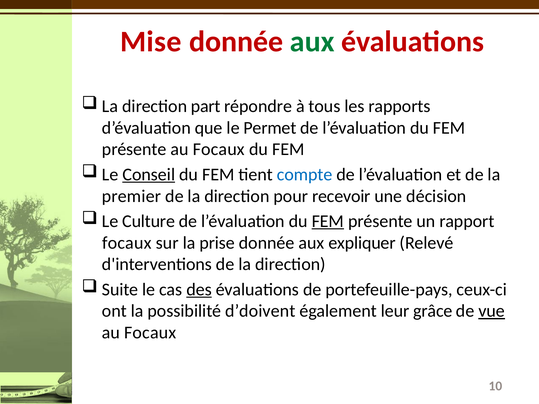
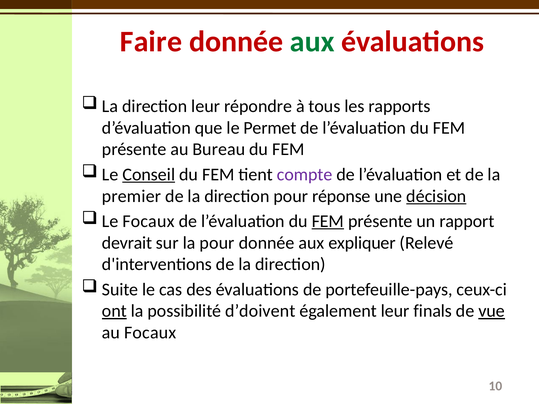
Mise: Mise -> Faire
direction part: part -> leur
présente au Focaux: Focaux -> Bureau
compte colour: blue -> purple
recevoir: recevoir -> réponse
décision underline: none -> present
Le Culture: Culture -> Focaux
focaux at (127, 243): focaux -> devrait
la prise: prise -> pour
des underline: present -> none
ont underline: none -> present
grâce: grâce -> finals
